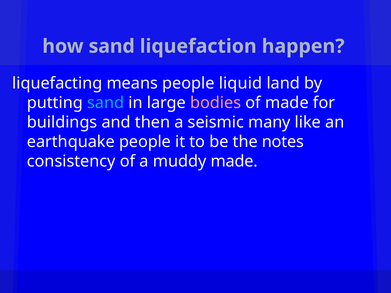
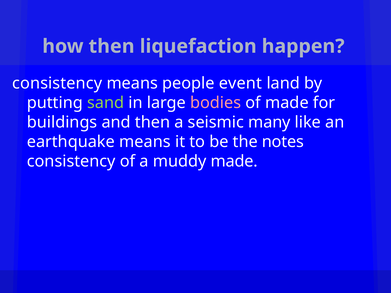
how sand: sand -> then
liquefacting at (57, 83): liquefacting -> consistency
liquid: liquid -> event
sand at (106, 103) colour: light blue -> light green
earthquake people: people -> means
